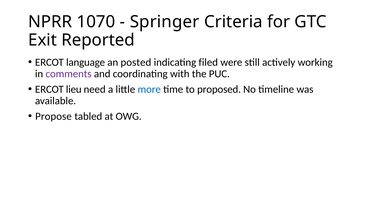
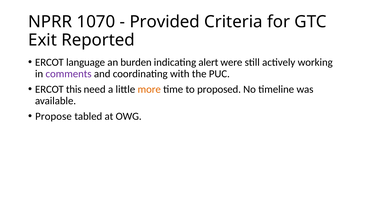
Springer: Springer -> Provided
posted: posted -> burden
filed: filed -> alert
lieu: lieu -> this
more colour: blue -> orange
